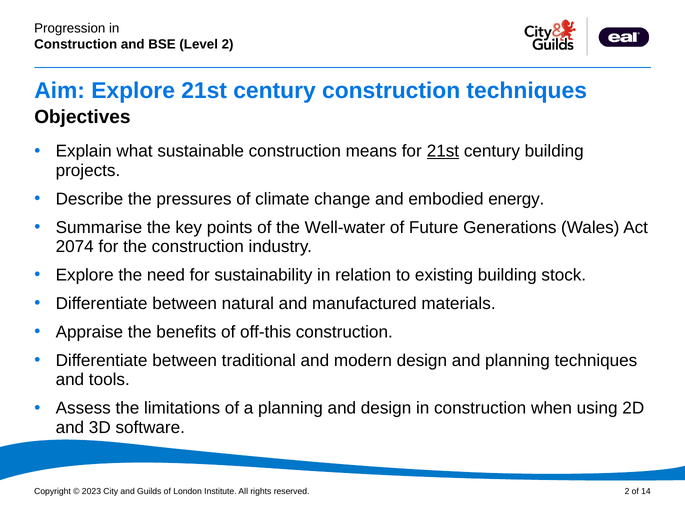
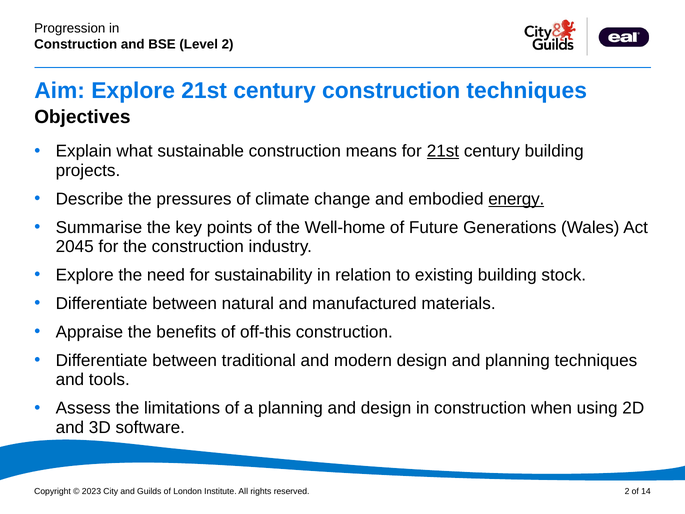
energy underline: none -> present
Well-water: Well-water -> Well-home
2074: 2074 -> 2045
